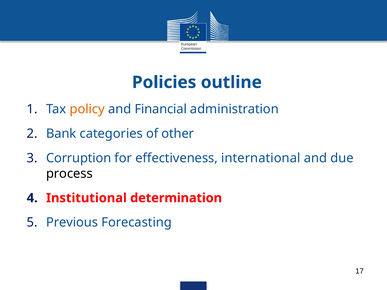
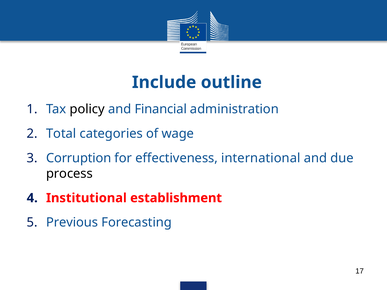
Policies: Policies -> Include
policy colour: orange -> black
Bank: Bank -> Total
other: other -> wage
determination: determination -> establishment
